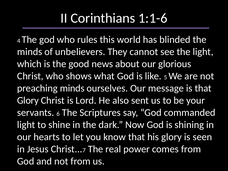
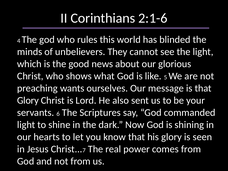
1:1-6: 1:1-6 -> 2:1-6
preaching minds: minds -> wants
